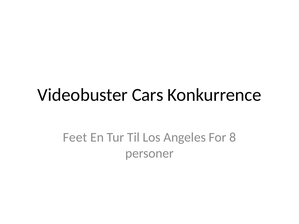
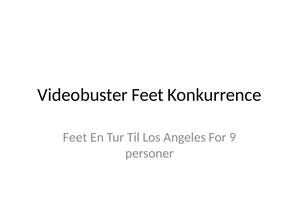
Videobuster Cars: Cars -> Feet
8: 8 -> 9
